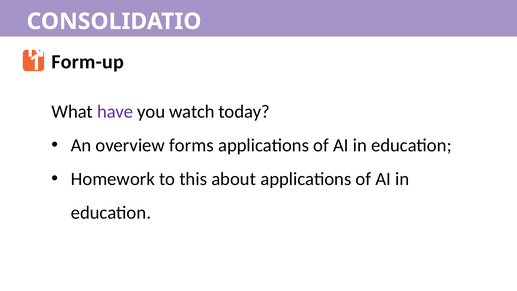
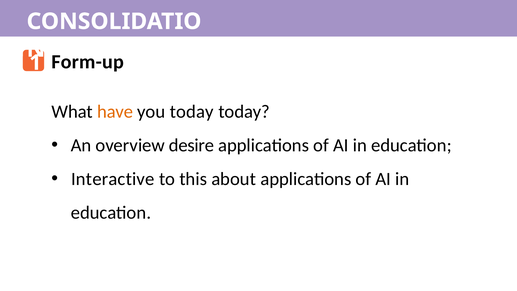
have colour: purple -> orange
you watch: watch -> today
forms: forms -> desire
Homework: Homework -> Interactive
